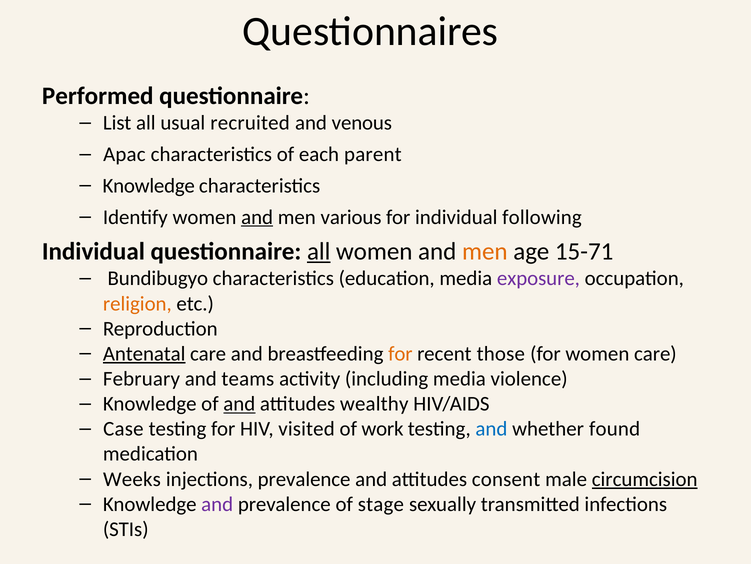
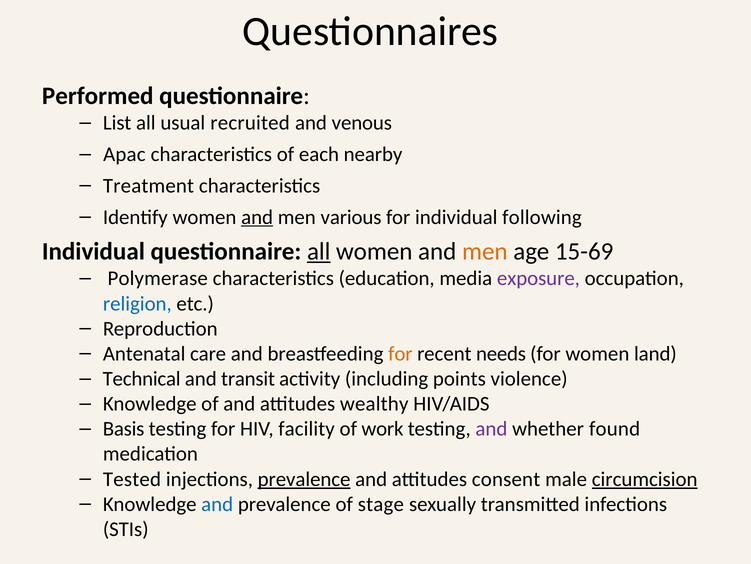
parent: parent -> nearby
Knowledge at (149, 186): Knowledge -> Treatment
15-71: 15-71 -> 15-69
Bundibugyo: Bundibugyo -> Polymerase
religion colour: orange -> blue
Antenatal underline: present -> none
those: those -> needs
women care: care -> land
February: February -> Technical
teams: teams -> transit
including media: media -> points
and at (239, 403) underline: present -> none
Case: Case -> Basis
visited: visited -> facility
and at (491, 428) colour: blue -> purple
Weeks: Weeks -> Tested
prevalence at (304, 479) underline: none -> present
and at (217, 504) colour: purple -> blue
